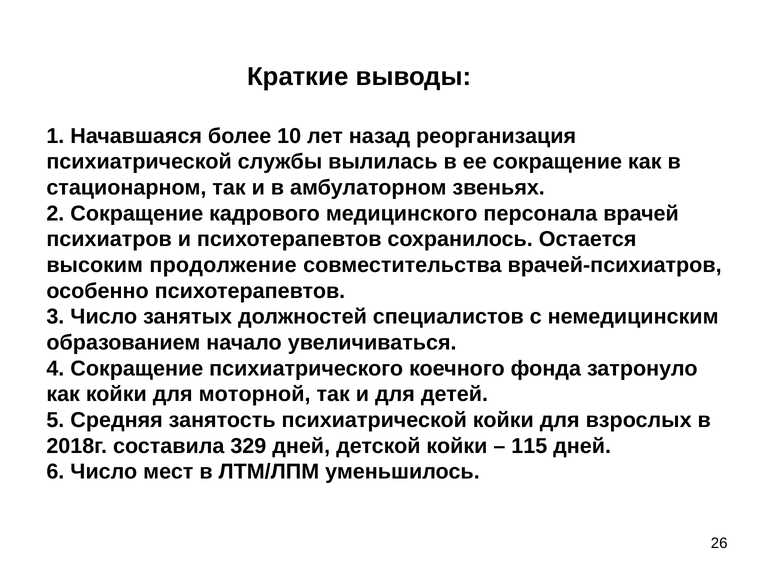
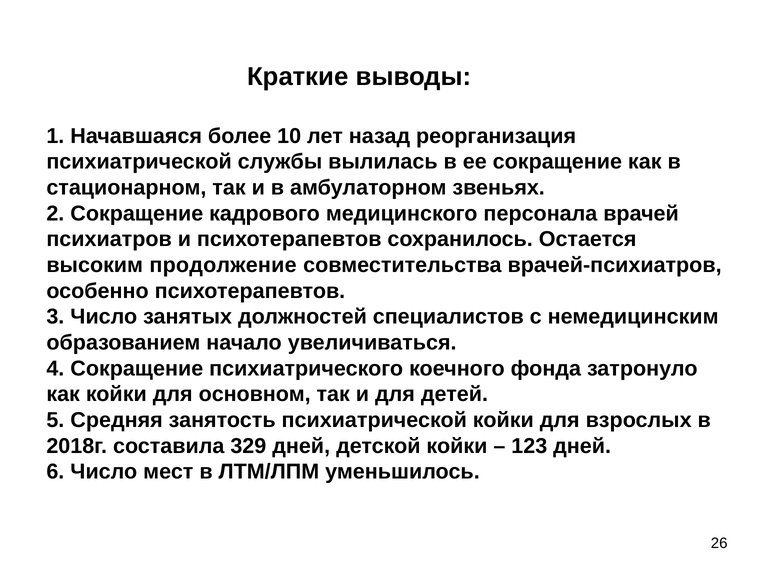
моторной: моторной -> основном
115: 115 -> 123
